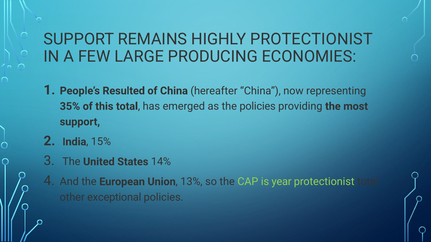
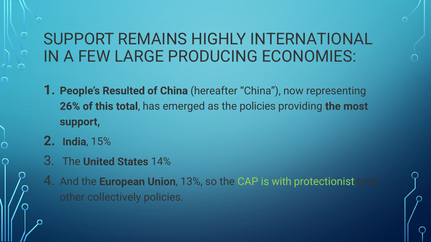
HIGHLY PROTECTIONIST: PROTECTIONIST -> INTERNATIONAL
35%: 35% -> 26%
year: year -> with
exceptional: exceptional -> collectively
